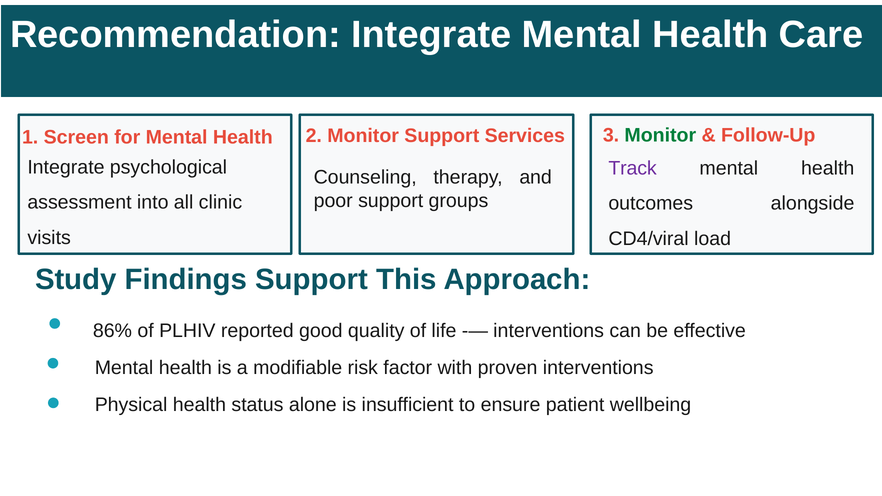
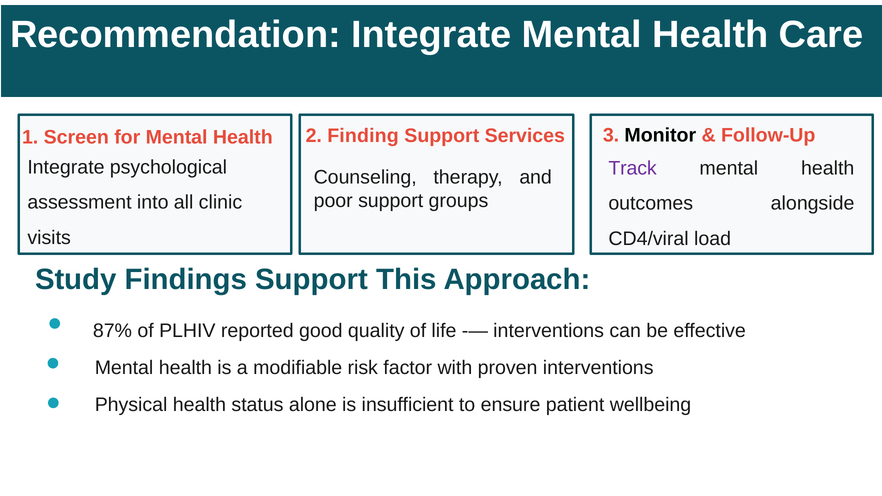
Monitor at (660, 135) colour: green -> black
2 Monitor: Monitor -> Finding
86%: 86% -> 87%
